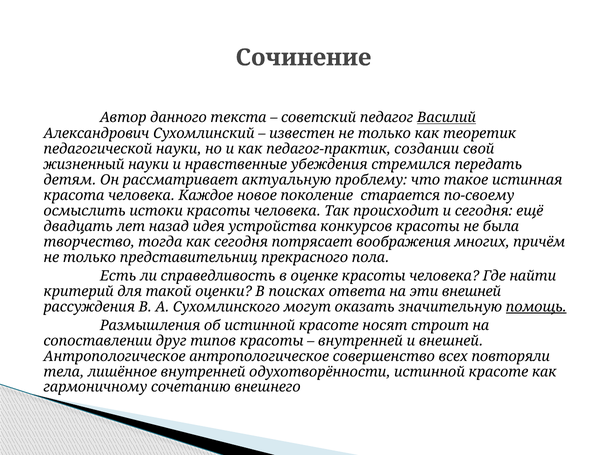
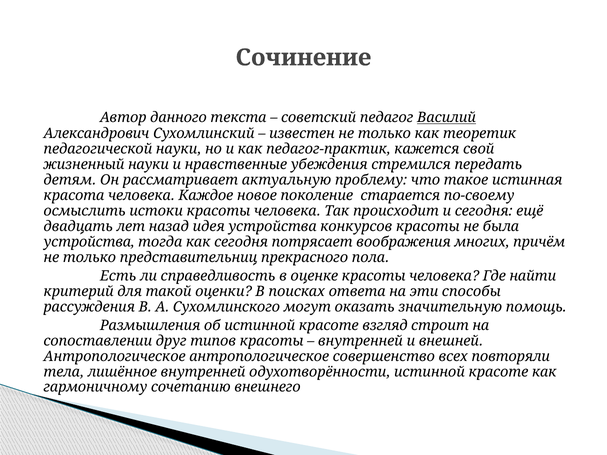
создании: создании -> кажется
творчество at (89, 242): творчество -> устройства
эти внешней: внешней -> способы
помощь underline: present -> none
носят: носят -> взгляд
